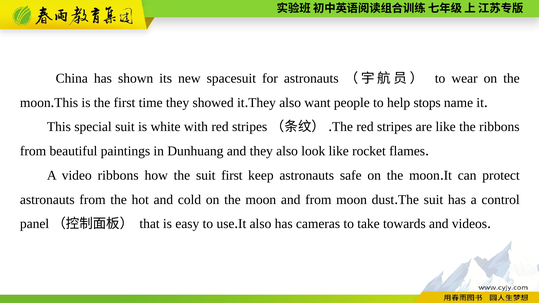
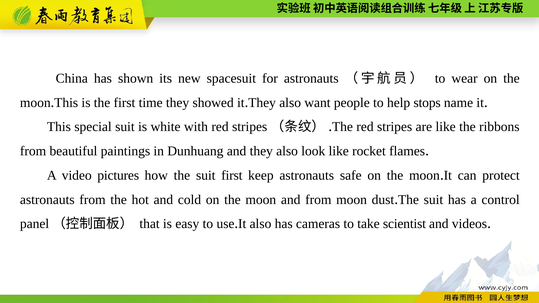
video ribbons: ribbons -> pictures
towards: towards -> scientist
